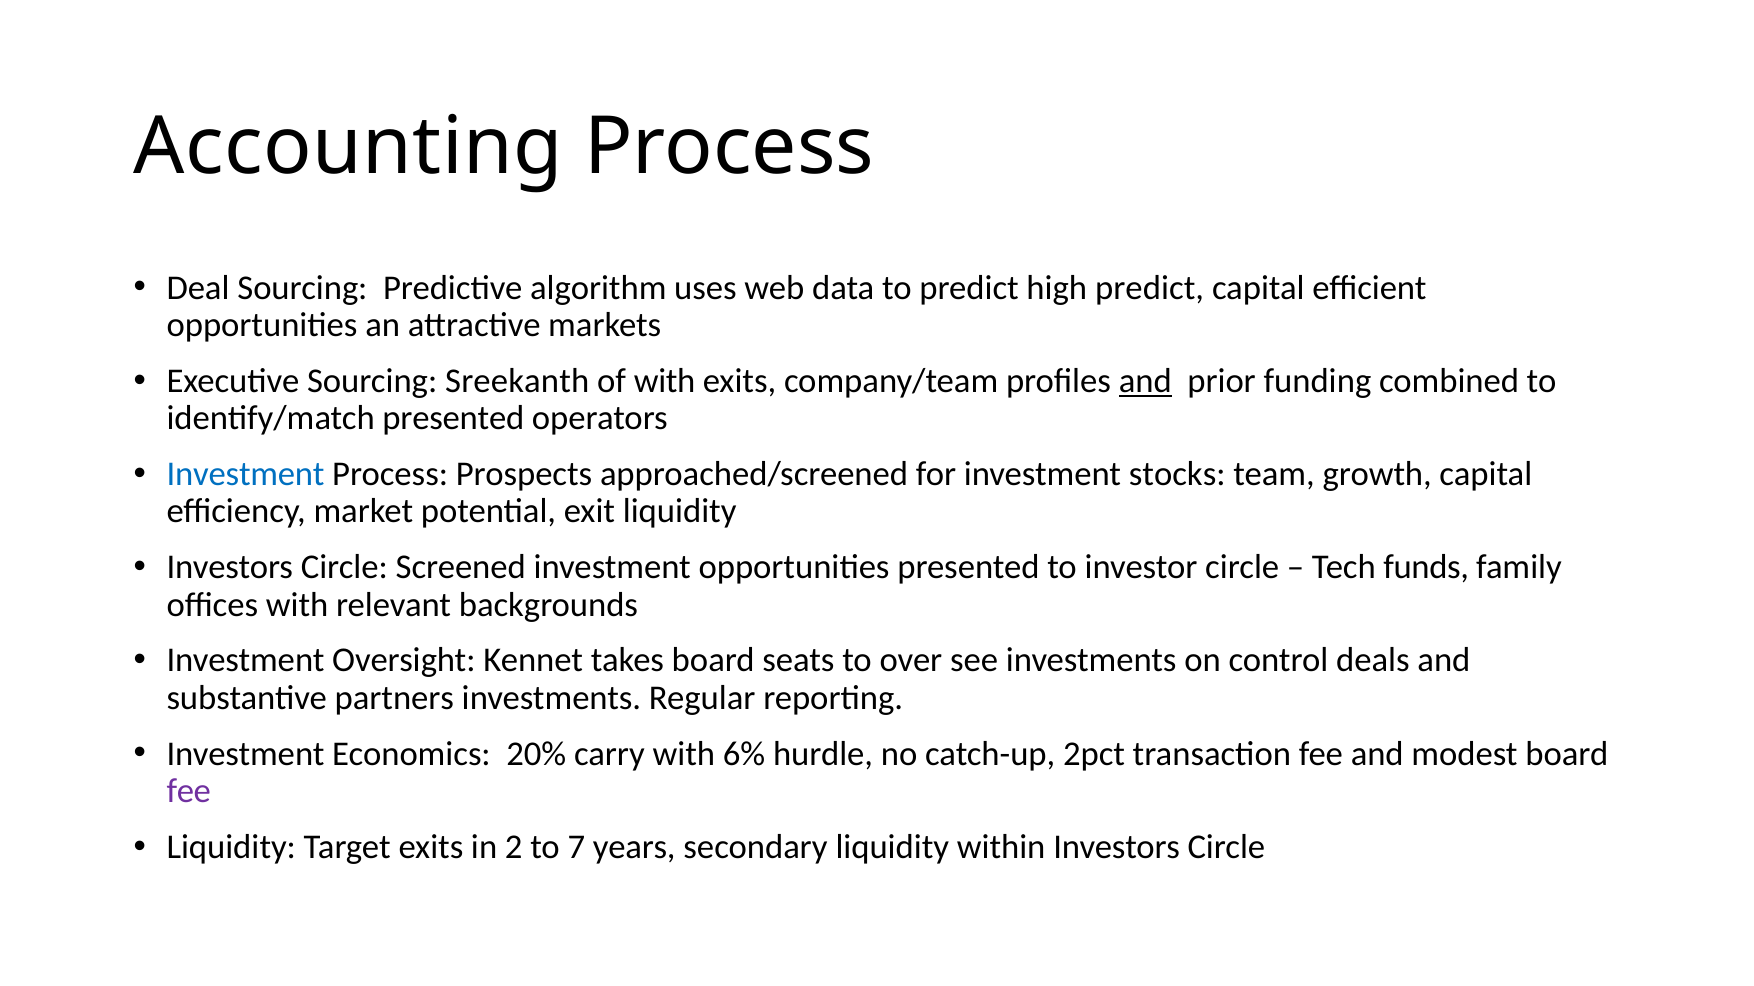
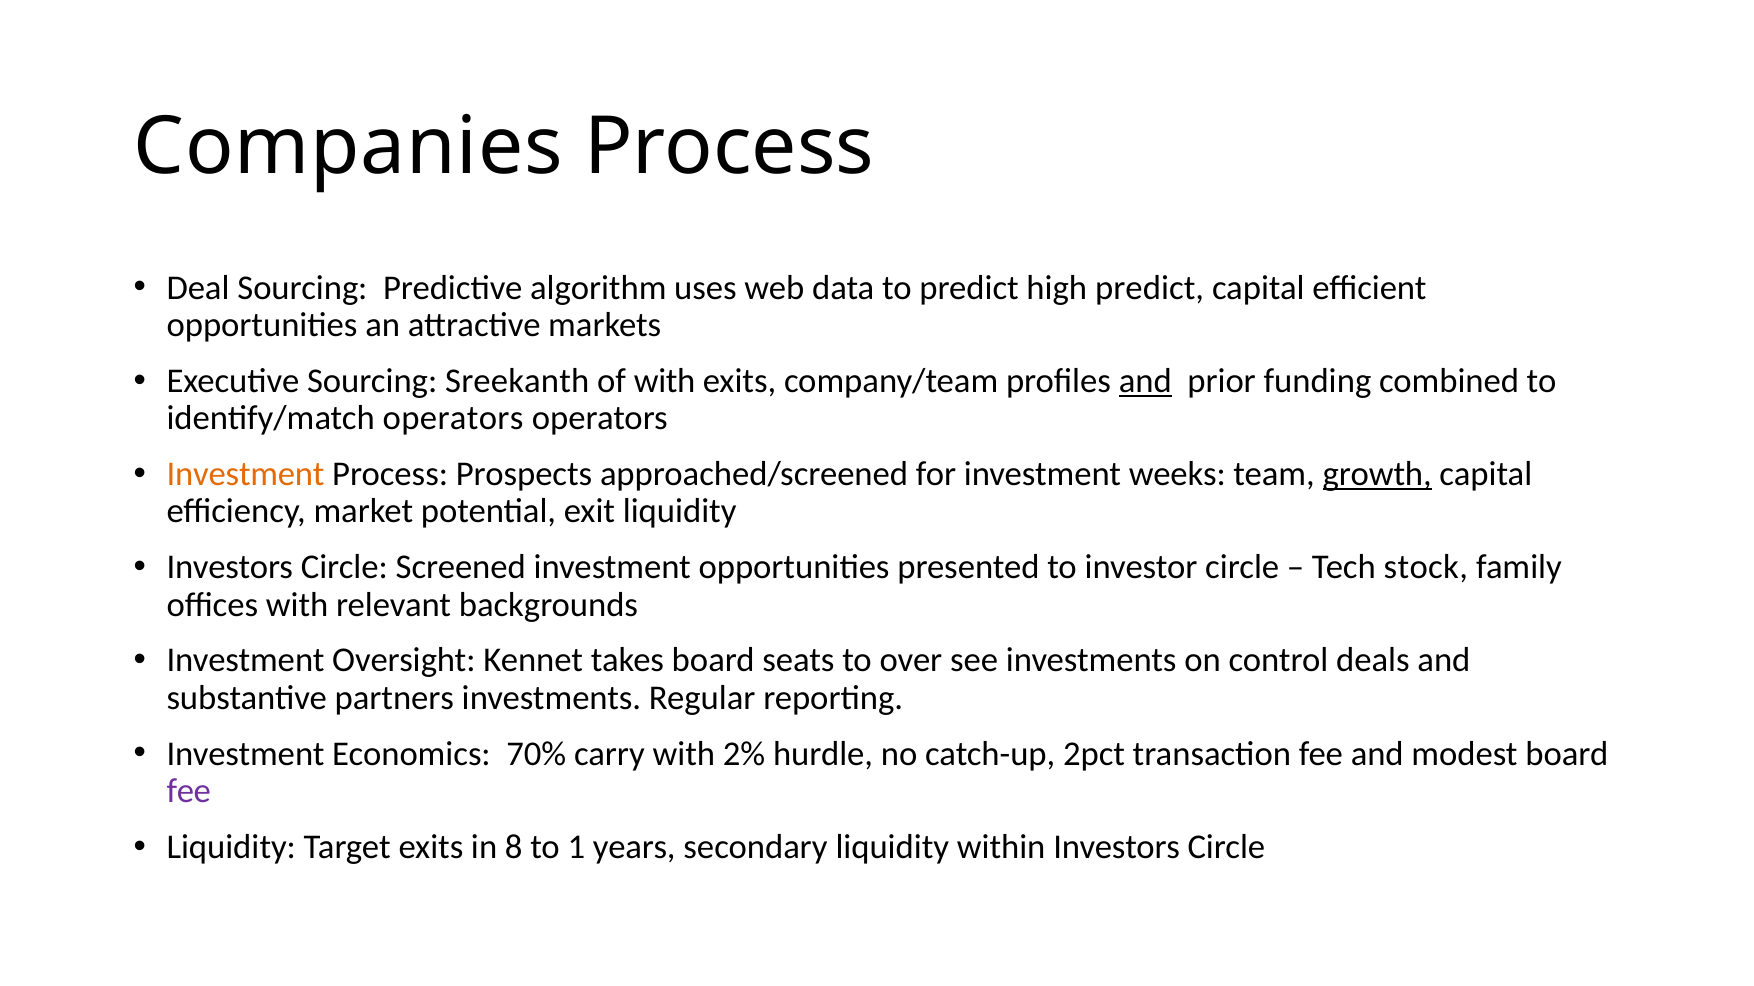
Accounting: Accounting -> Companies
identify/match presented: presented -> operators
Investment at (246, 474) colour: blue -> orange
stocks: stocks -> weeks
growth underline: none -> present
funds: funds -> stock
20%: 20% -> 70%
6%: 6% -> 2%
2: 2 -> 8
7: 7 -> 1
